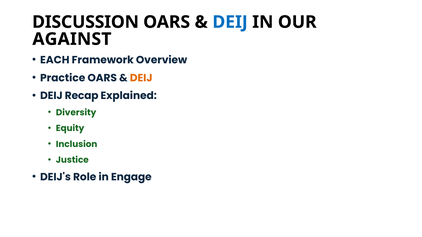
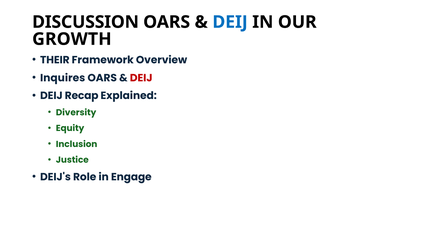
AGAINST: AGAINST -> GROWTH
EACH: EACH -> THEIR
Practice: Practice -> Inquires
DEIJ at (141, 78) colour: orange -> red
